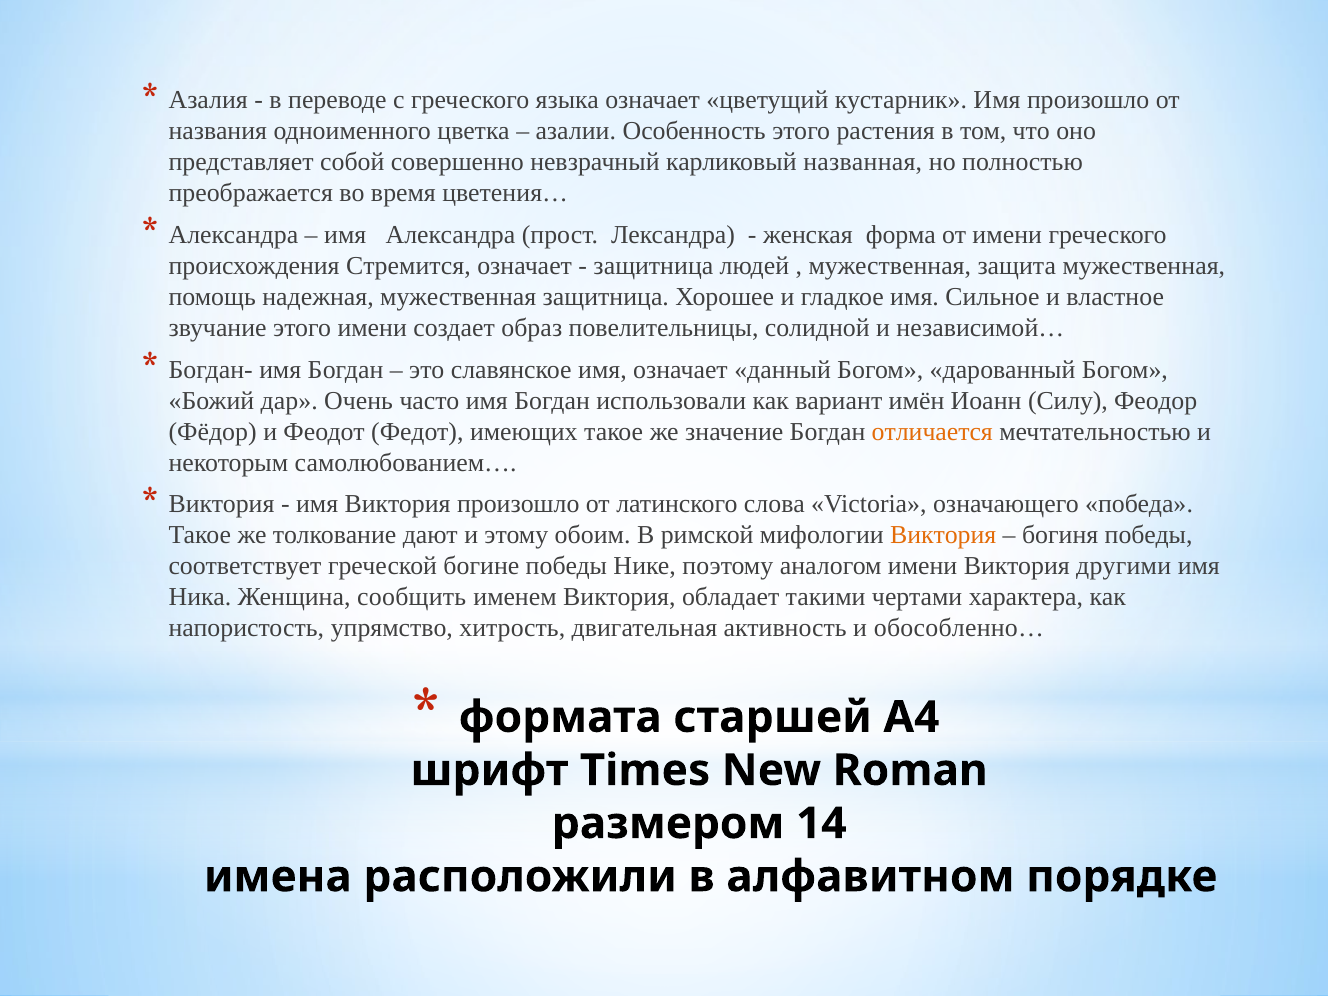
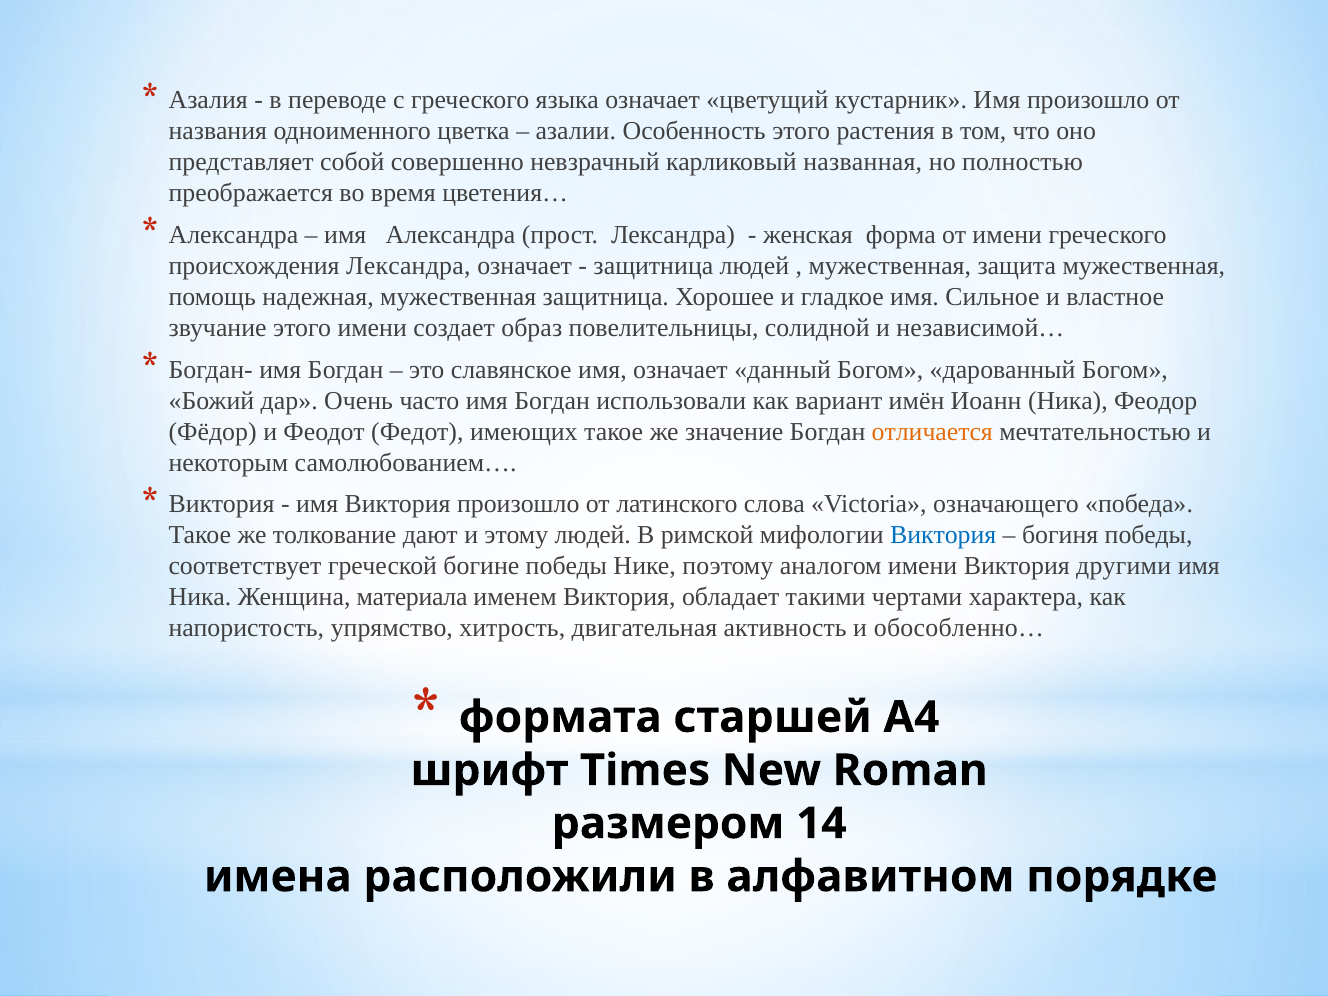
происхождения Стремится: Стремится -> Лександра
Иоанн Силу: Силу -> Ника
этому обоим: обоим -> людей
Виктория at (943, 535) colour: orange -> blue
сообщить: сообщить -> материала
